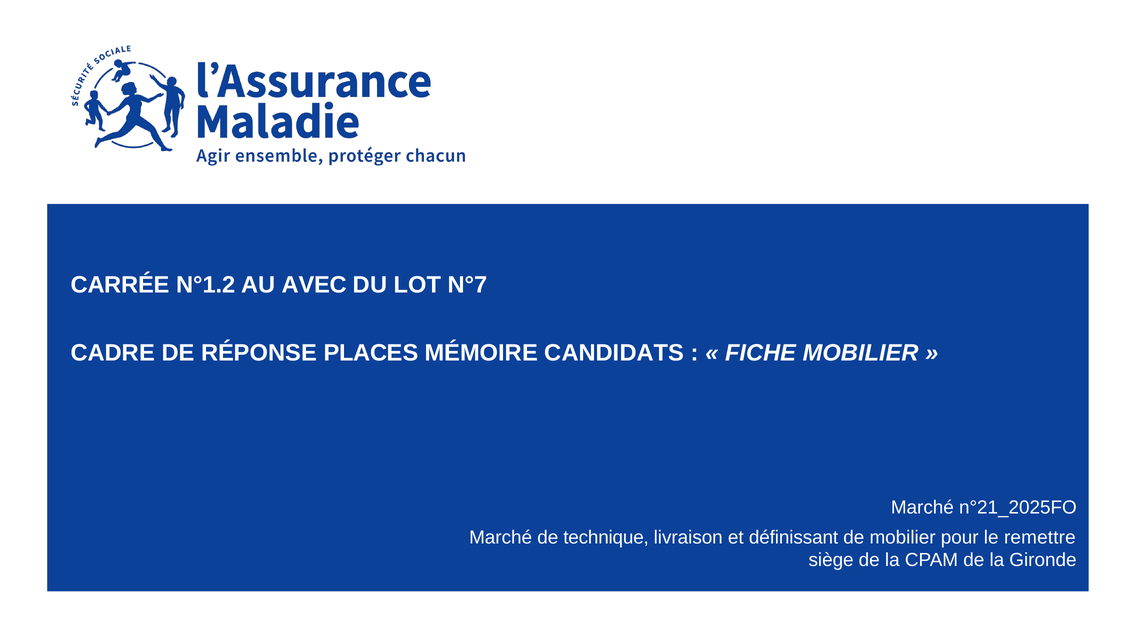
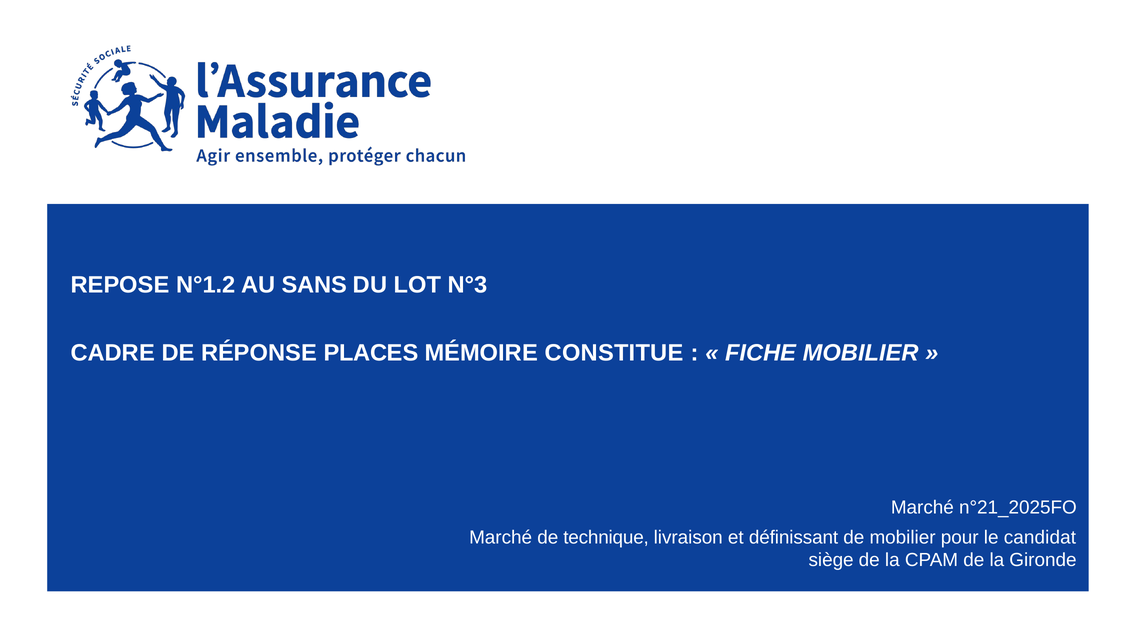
CARRÉE: CARRÉE -> REPOSE
AVEC: AVEC -> SANS
N°7: N°7 -> N°3
CANDIDATS: CANDIDATS -> CONSTITUE
remettre: remettre -> candidat
